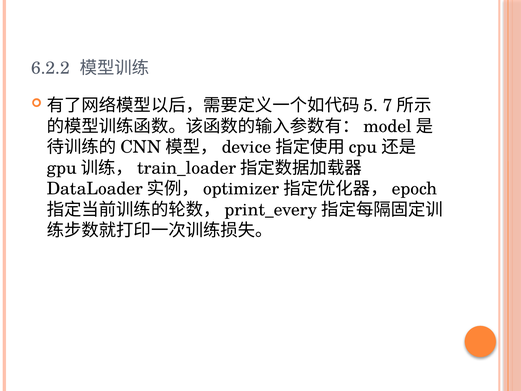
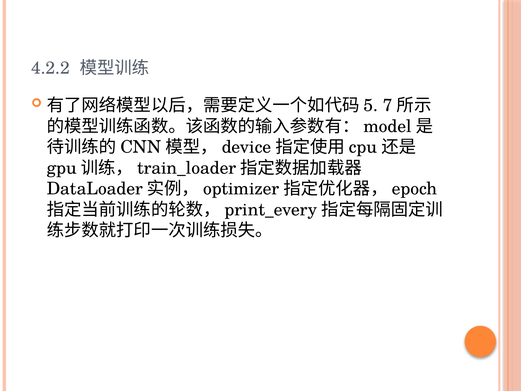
6.2.2: 6.2.2 -> 4.2.2
